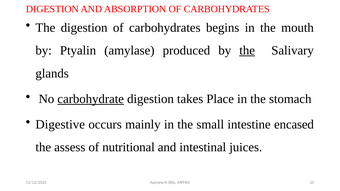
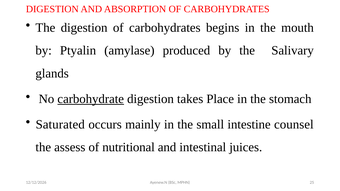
the at (247, 51) underline: present -> none
Digestive: Digestive -> Saturated
encased: encased -> counsel
